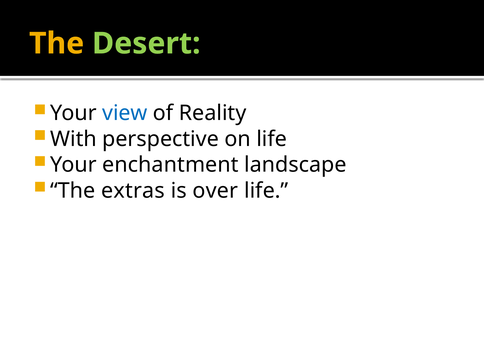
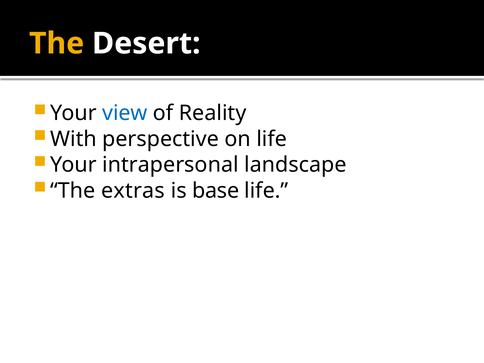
Desert colour: light green -> white
enchantment: enchantment -> intrapersonal
over: over -> base
